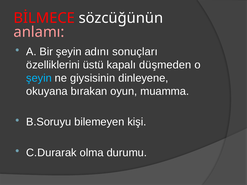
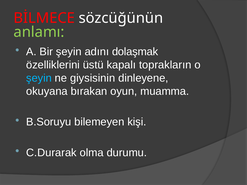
anlamı colour: pink -> light green
sonuçları: sonuçları -> dolaşmak
düşmeden: düşmeden -> toprakların
